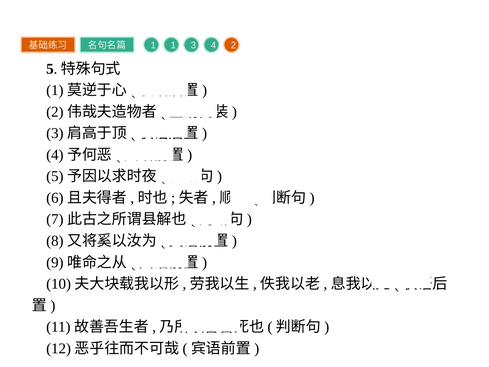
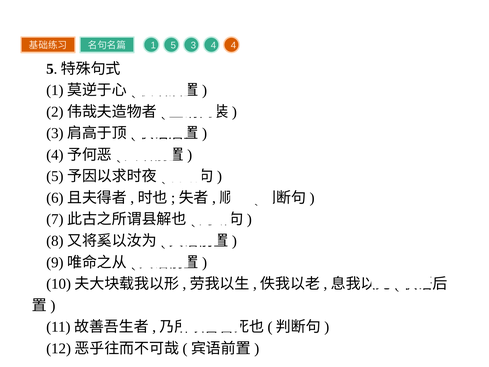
1 1: 1 -> 5
4 2: 2 -> 4
